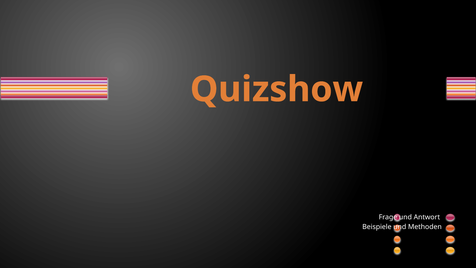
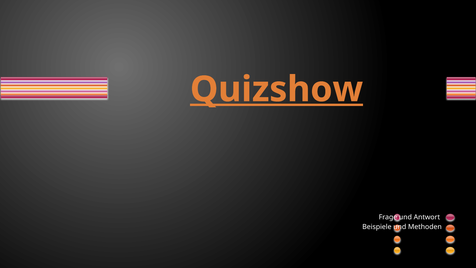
Quizshow underline: none -> present
